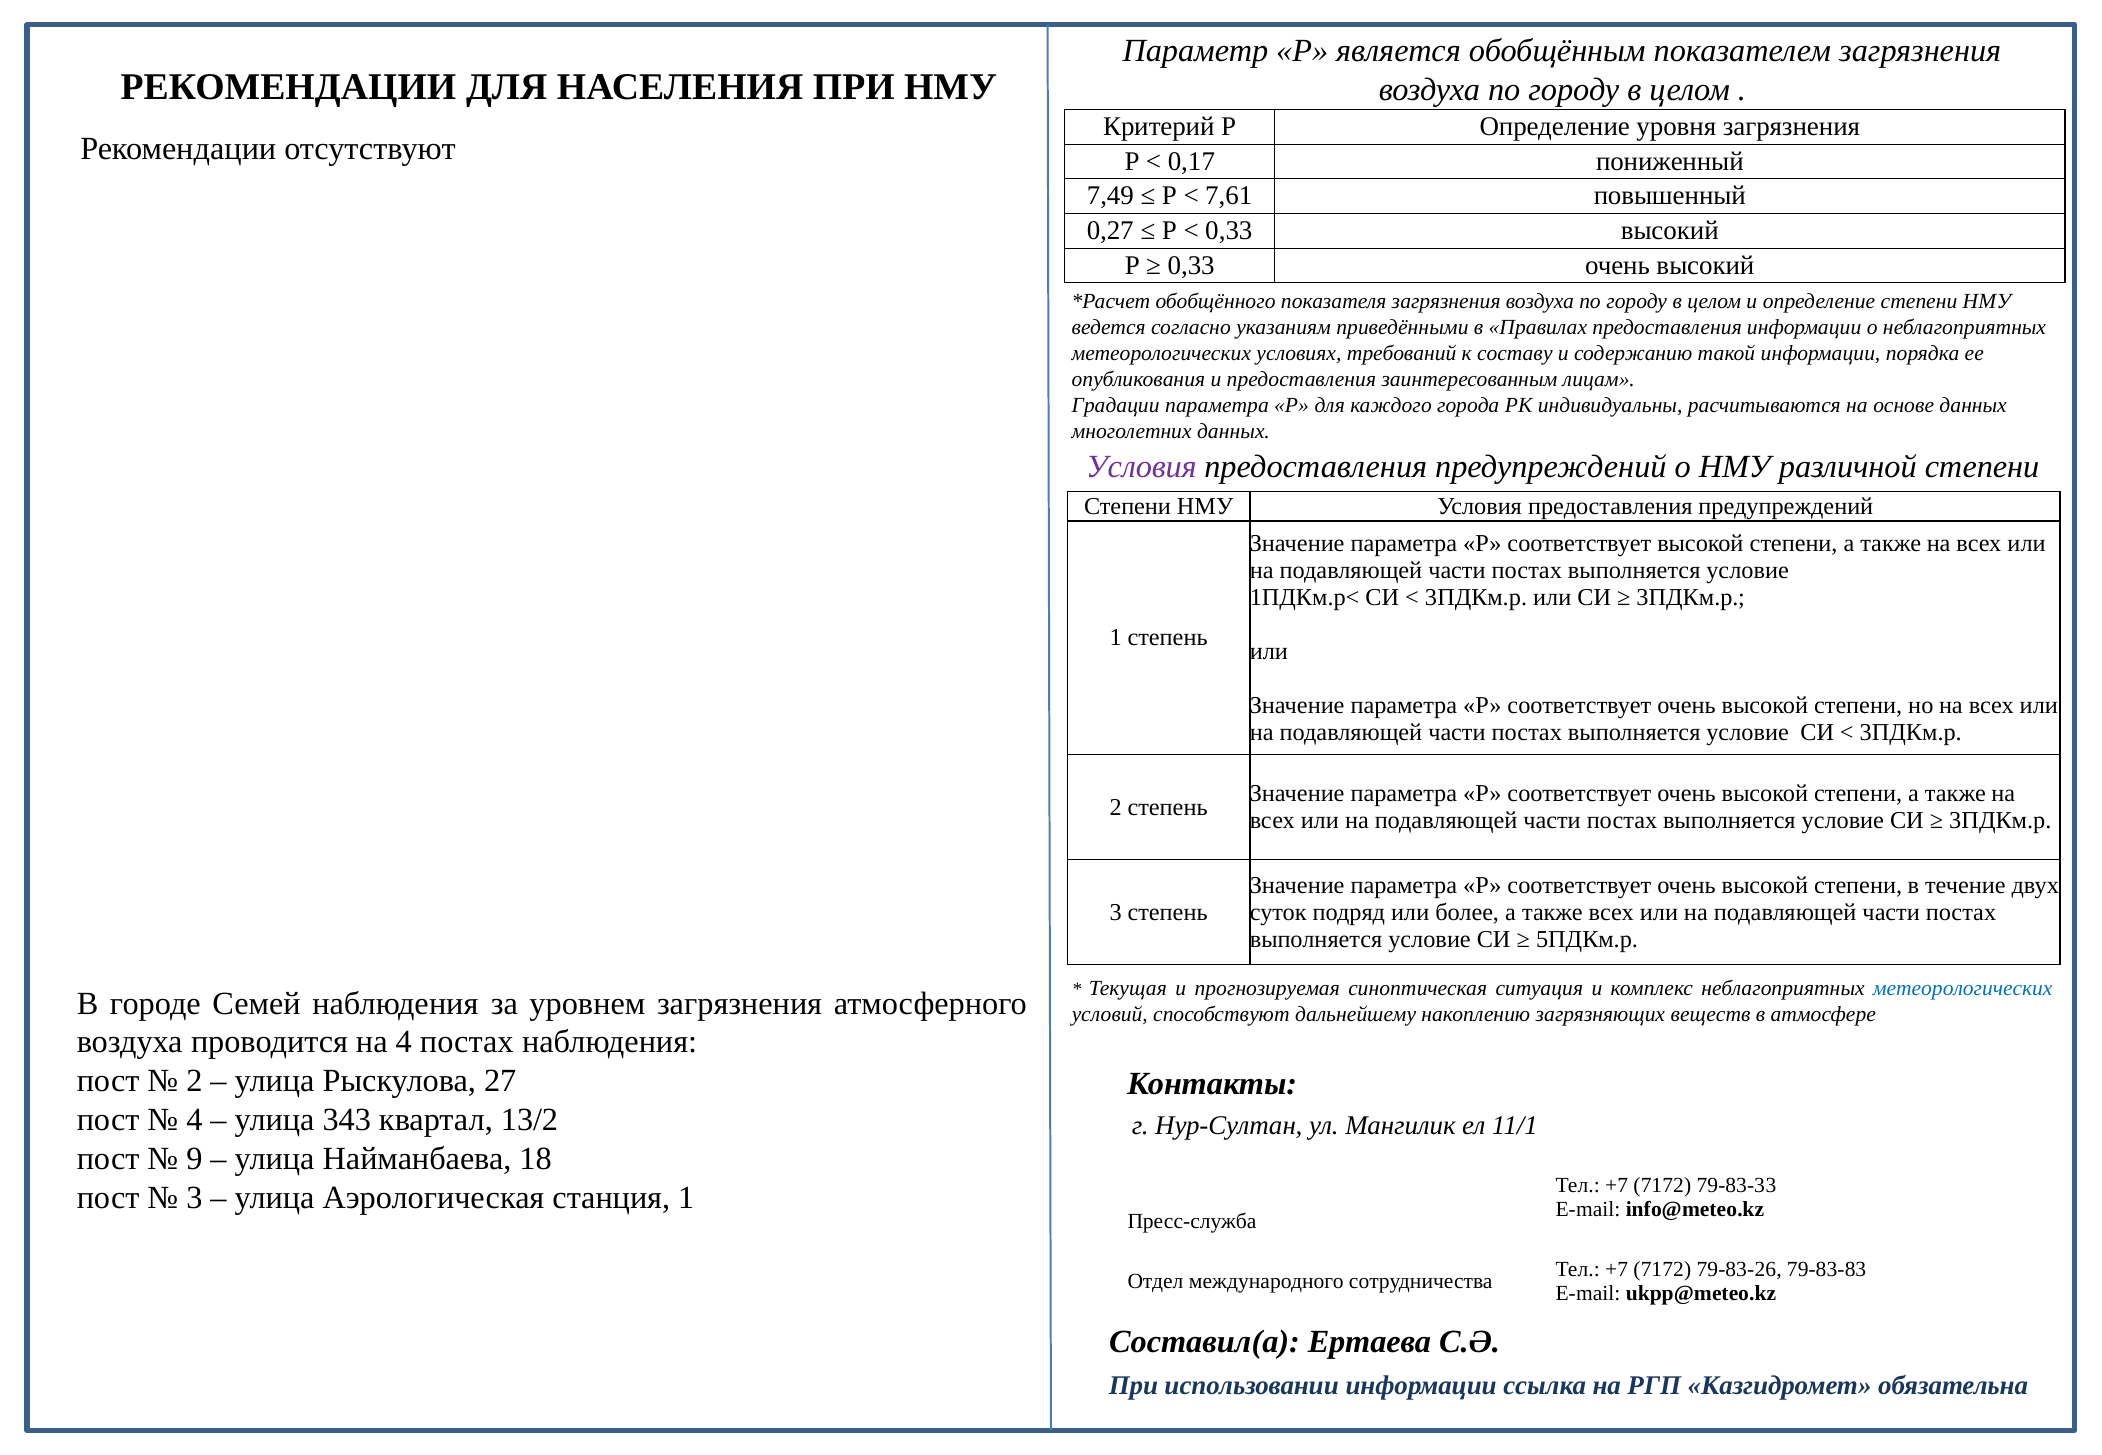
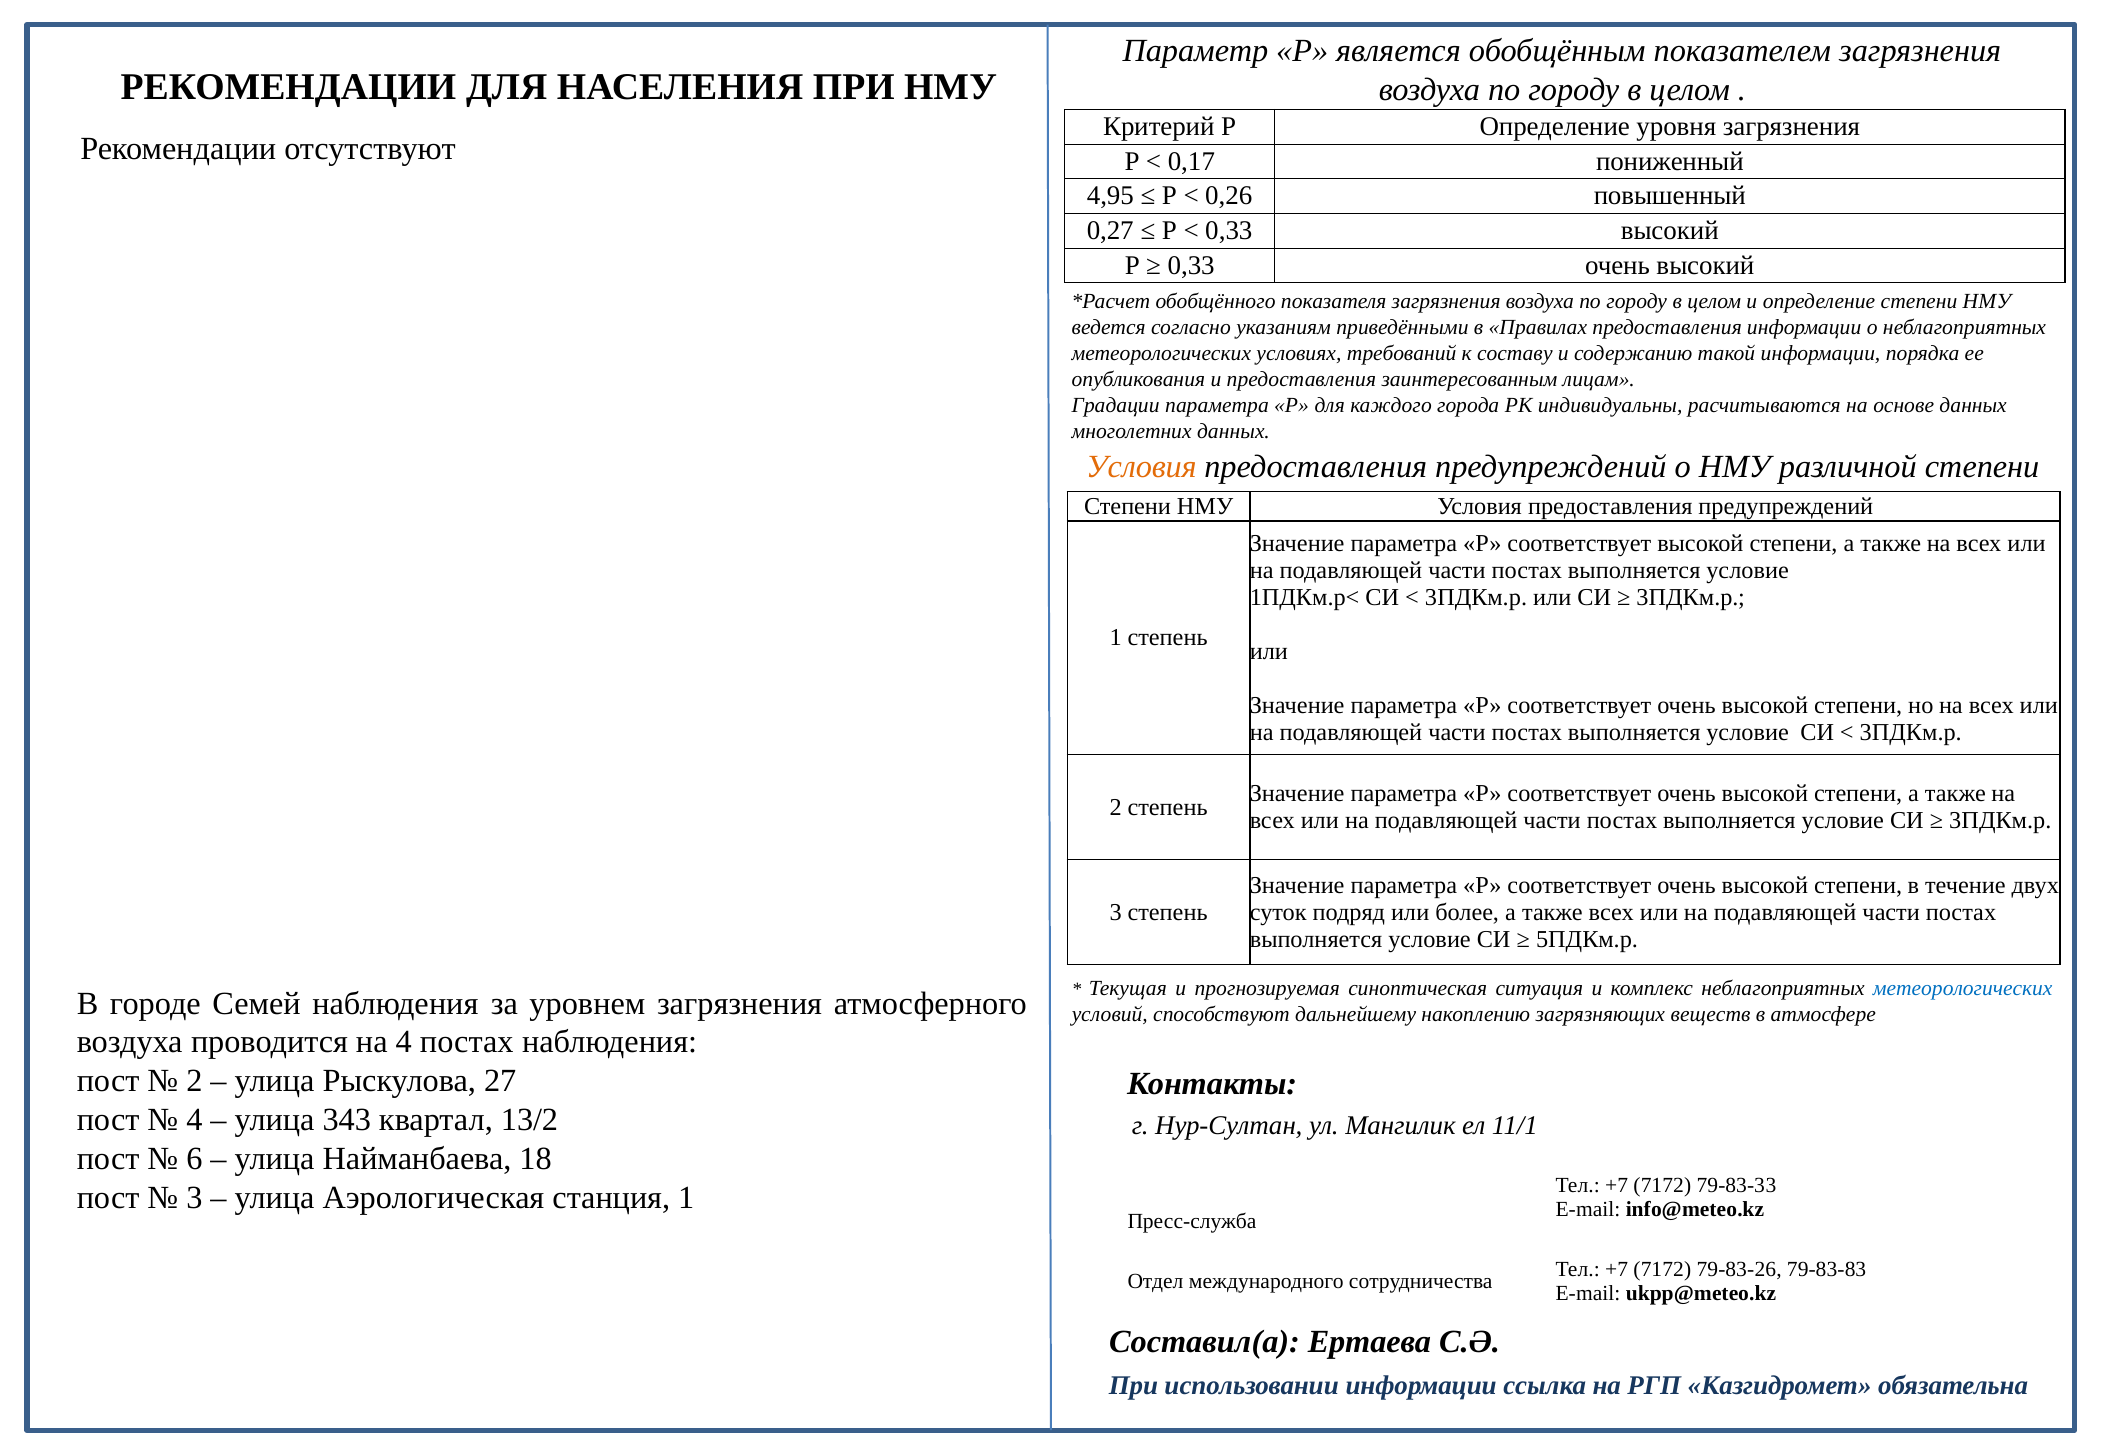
7,49: 7,49 -> 4,95
7,61: 7,61 -> 0,26
Условия at (1141, 467) colour: purple -> orange
9: 9 -> 6
